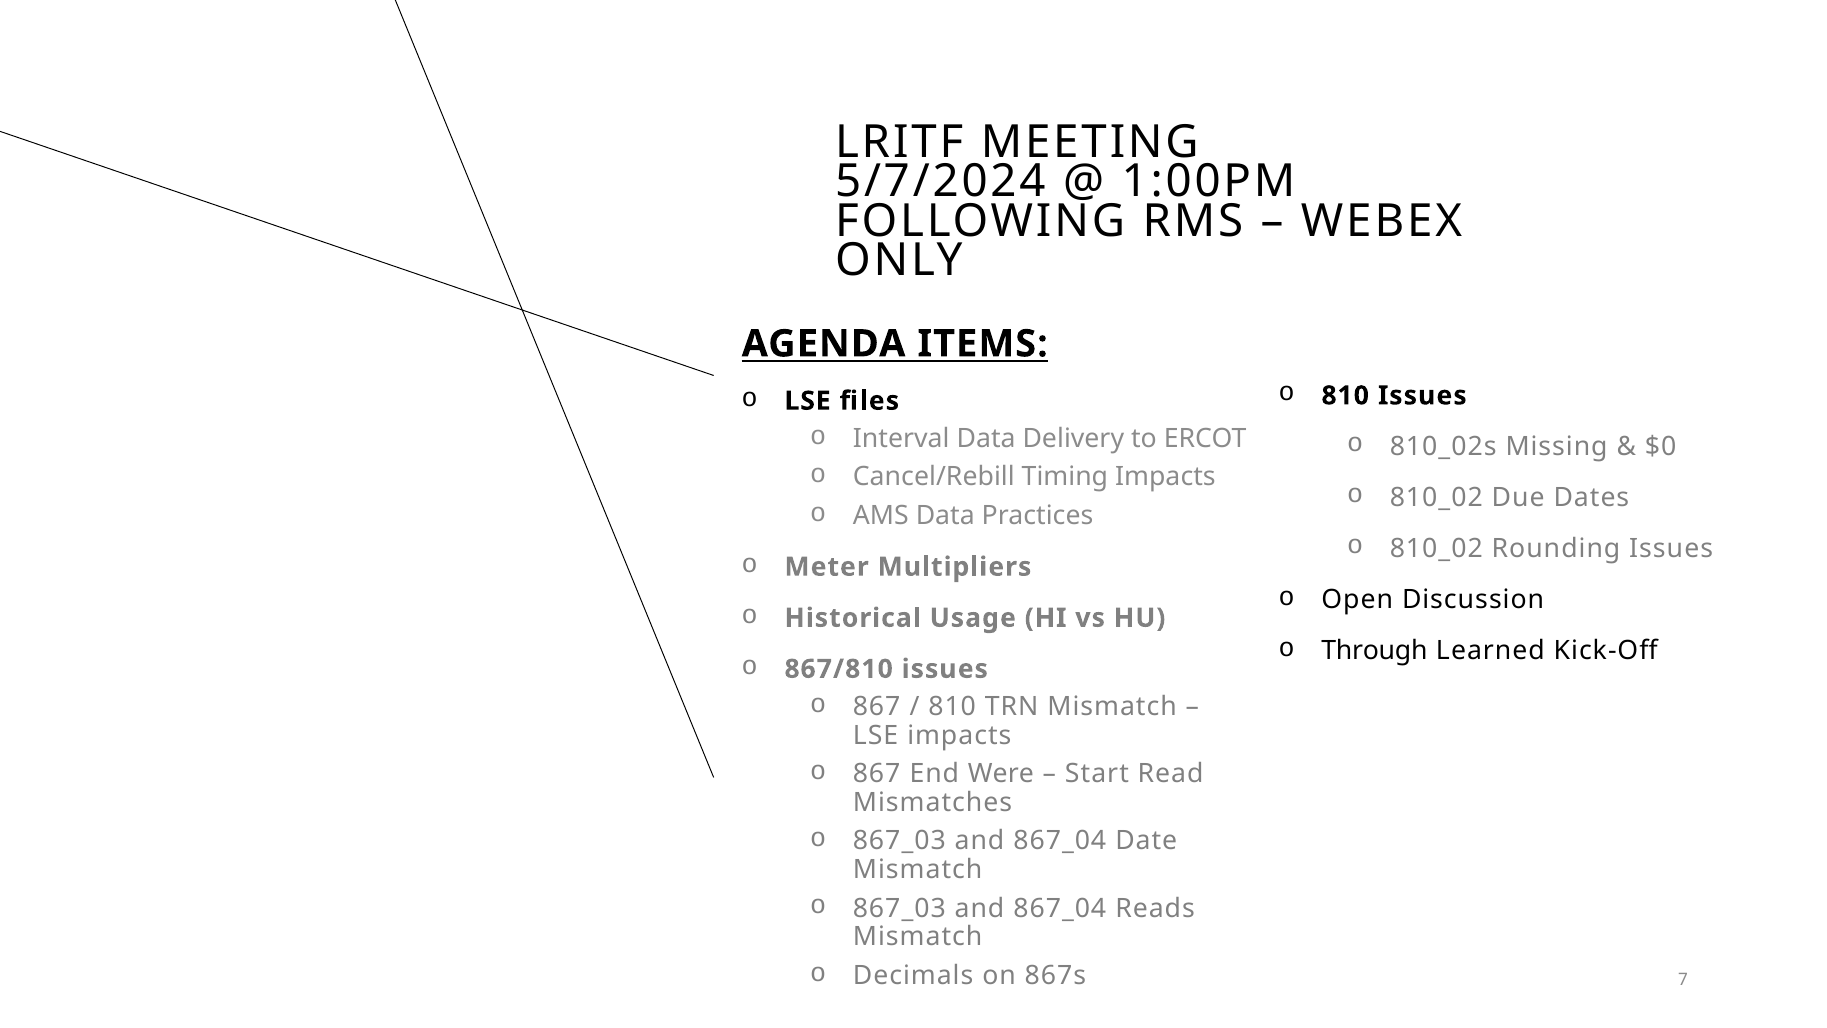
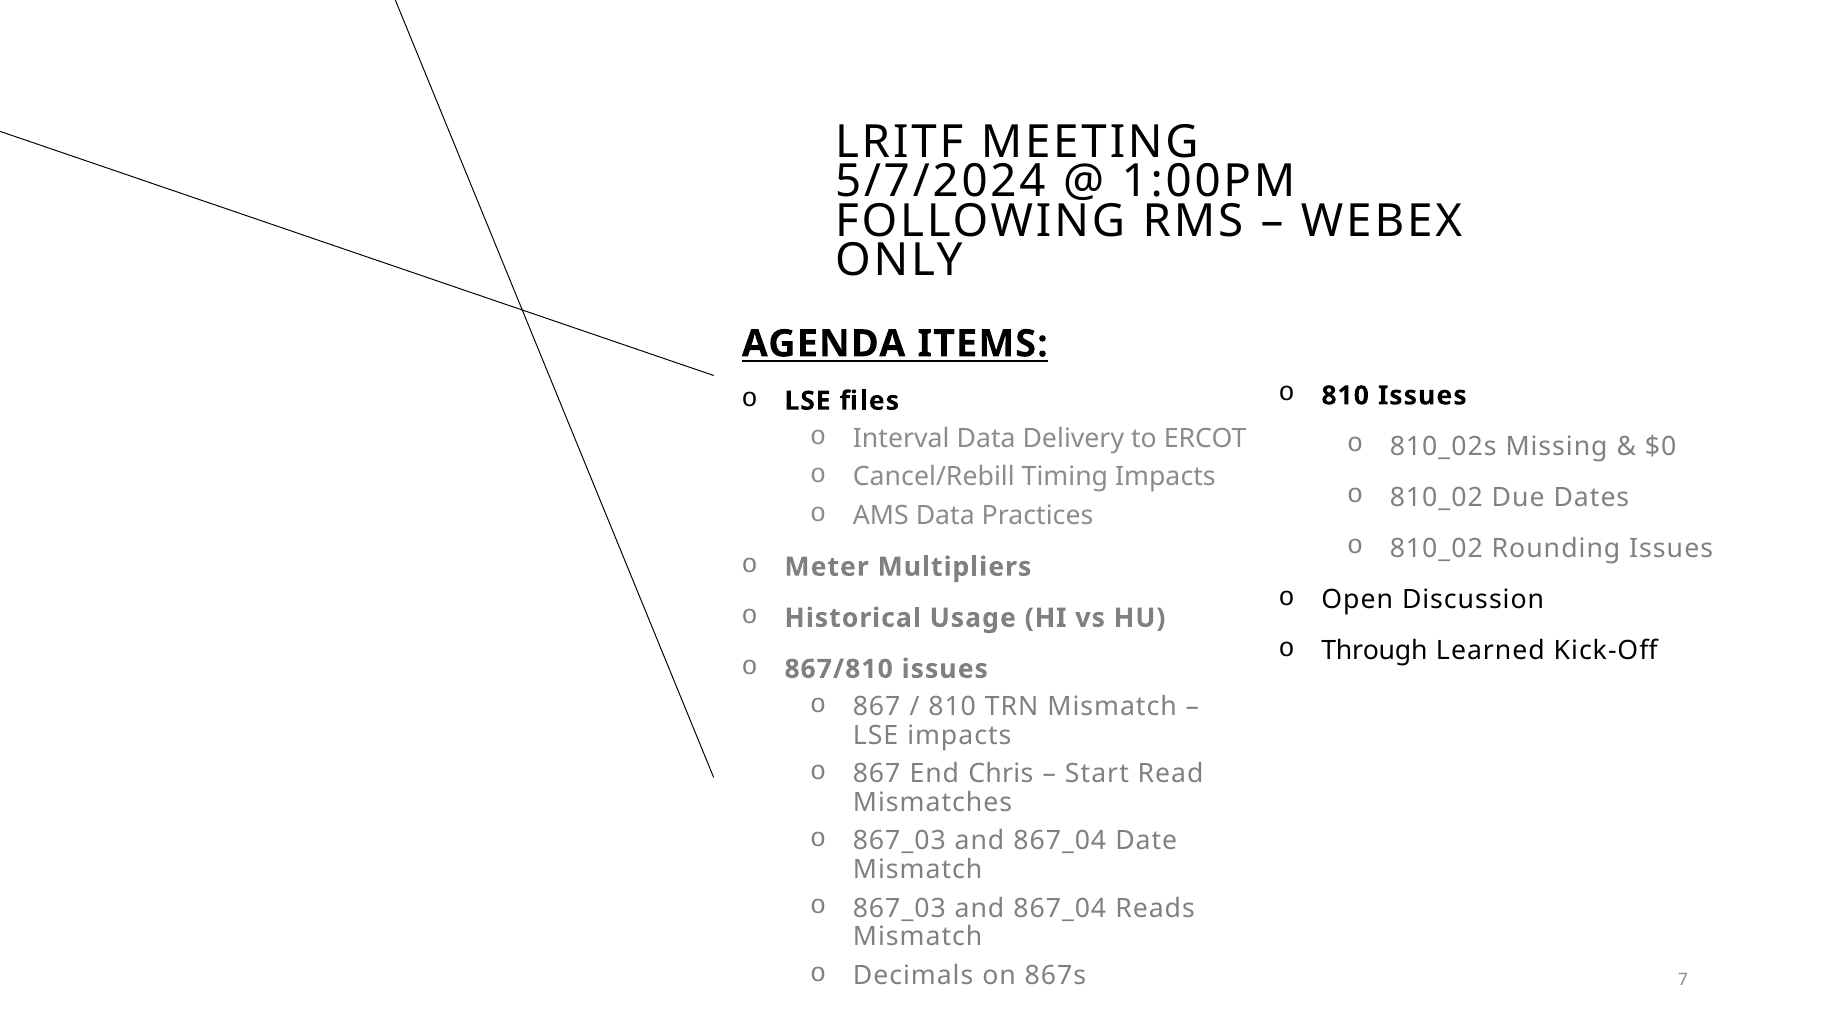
Were: Were -> Chris
